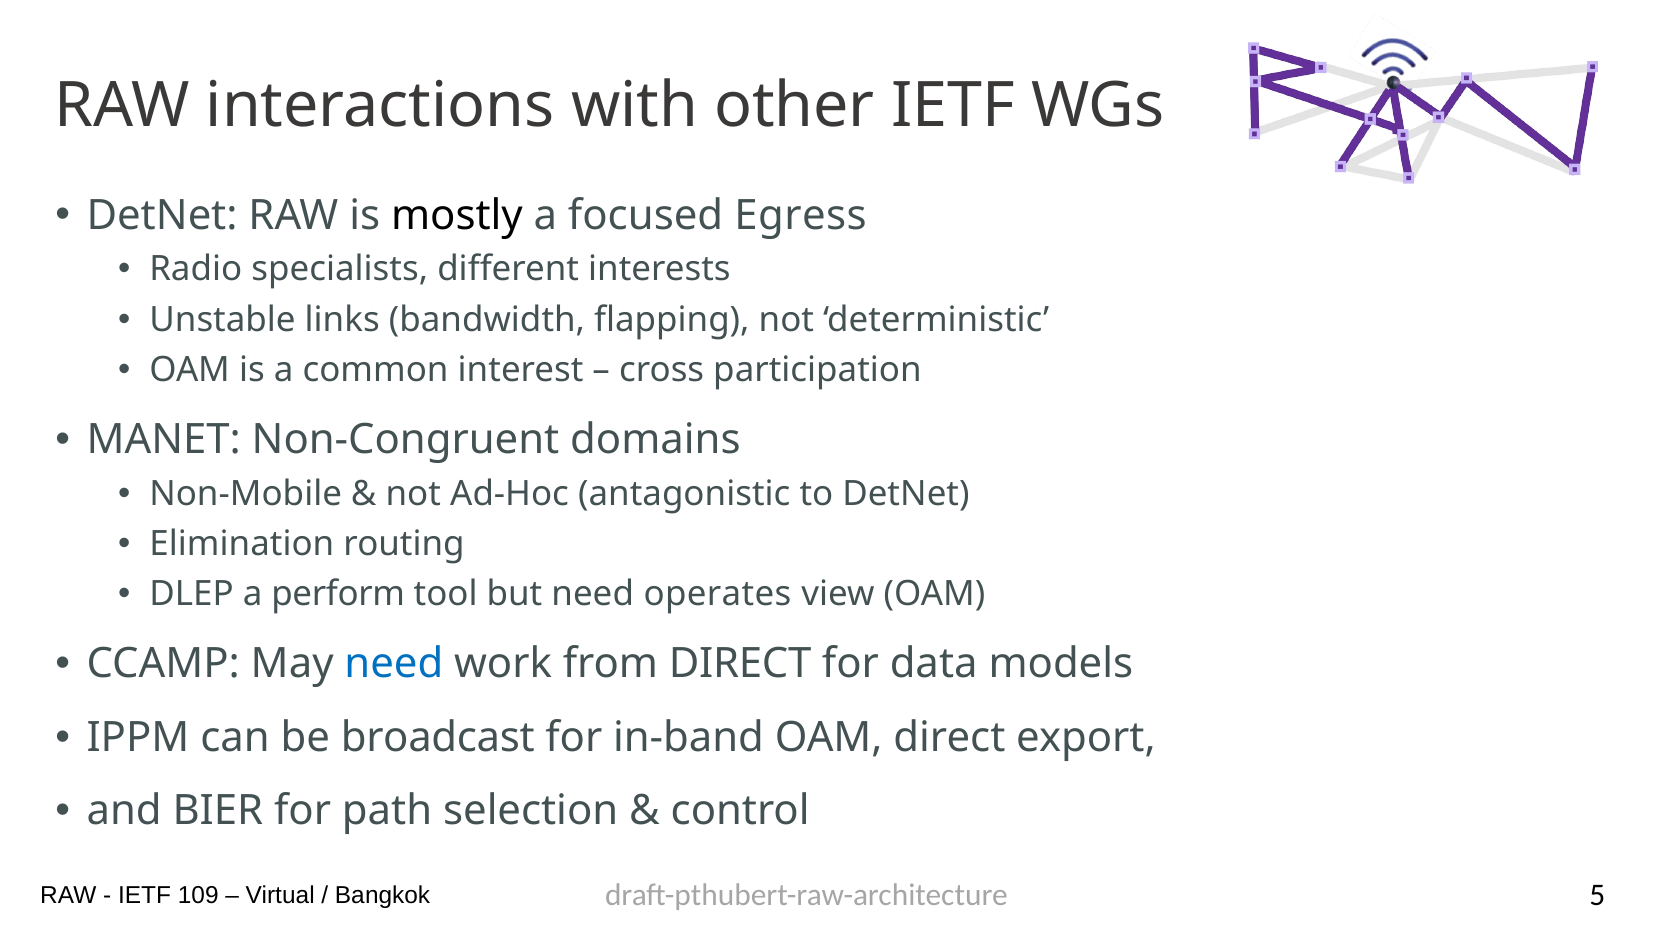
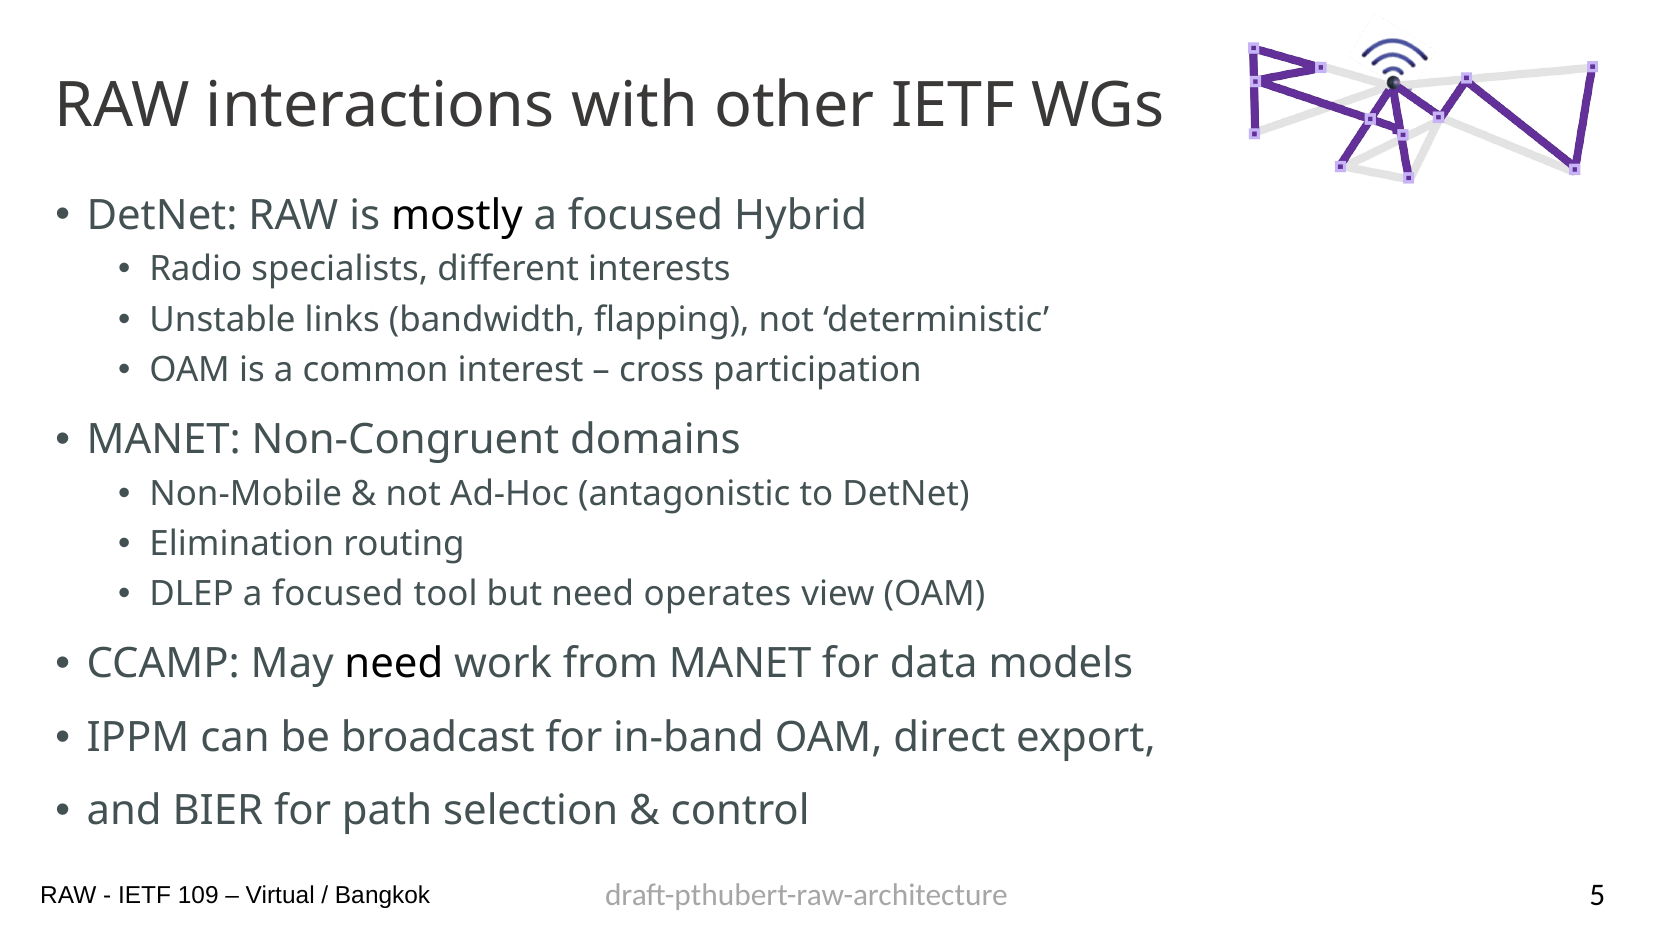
Egress: Egress -> Hybrid
DLEP a perform: perform -> focused
need at (394, 664) colour: blue -> black
from DIRECT: DIRECT -> MANET
